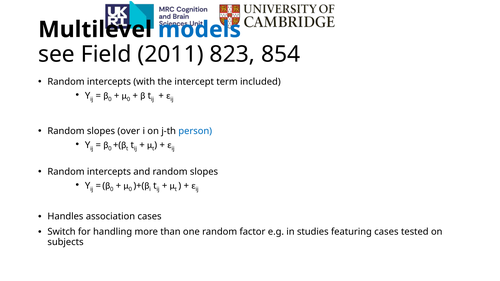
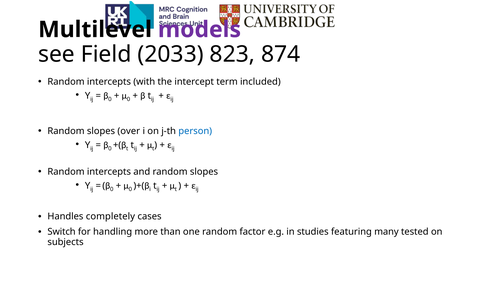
models colour: blue -> purple
2011: 2011 -> 2033
854: 854 -> 874
association: association -> completely
featuring cases: cases -> many
